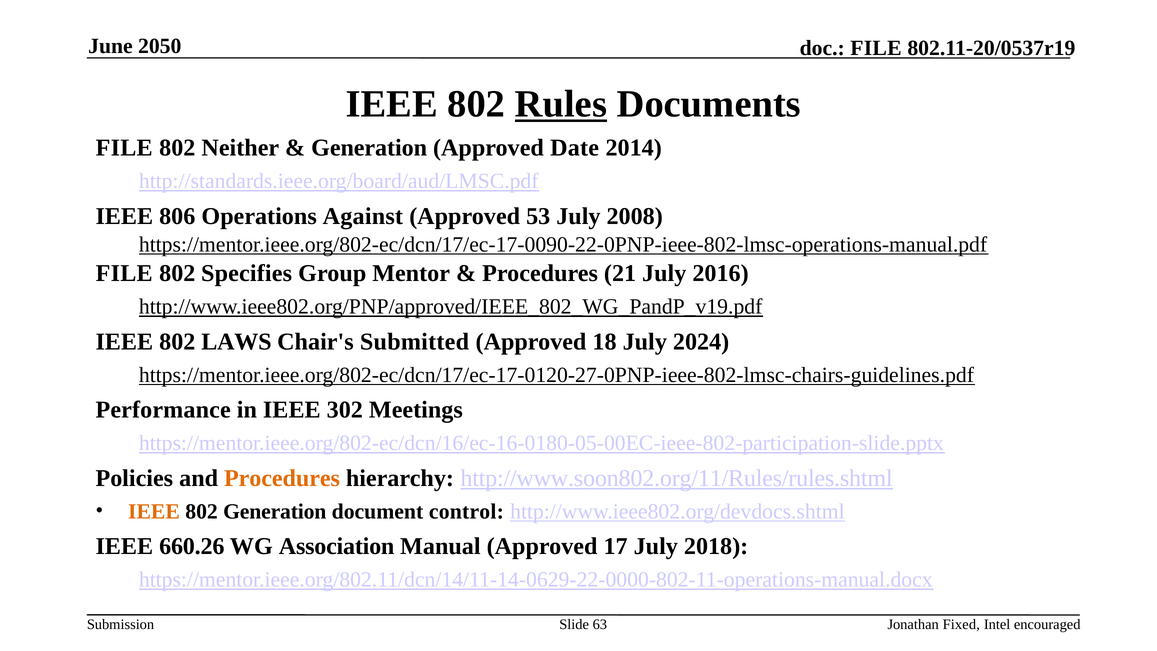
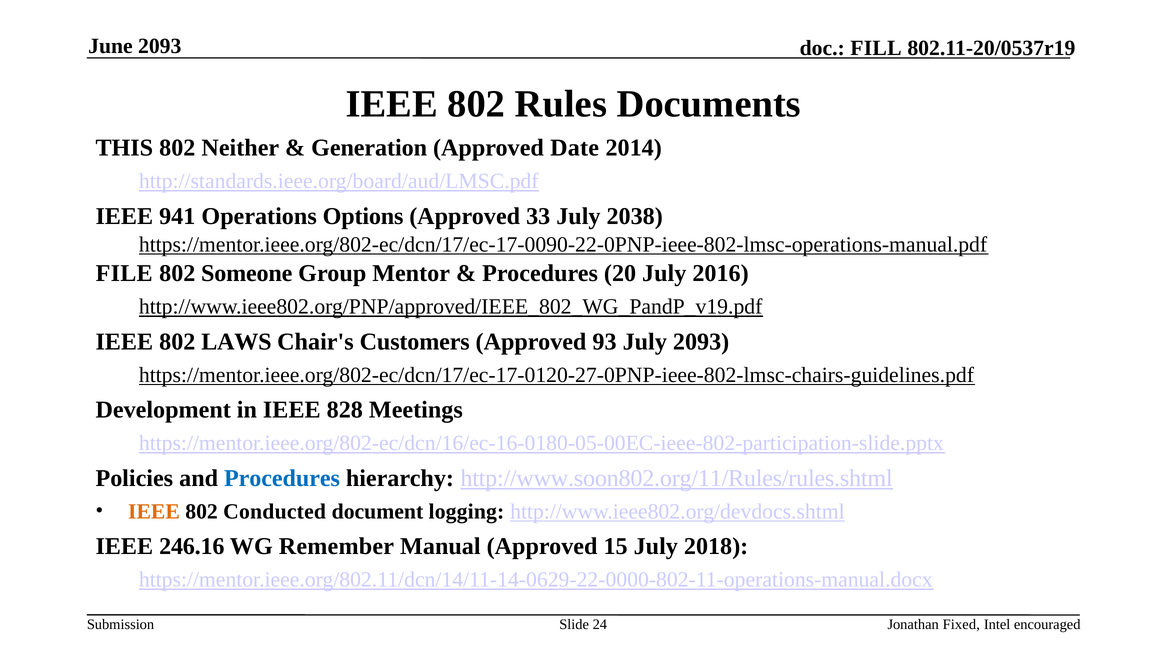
June 2050: 2050 -> 2093
FILE at (876, 48): FILE -> FILL
Rules underline: present -> none
FILE at (124, 148): FILE -> THIS
806: 806 -> 941
Against: Against -> Options
53: 53 -> 33
2008: 2008 -> 2038
Specifies: Specifies -> Someone
21: 21 -> 20
Submitted: Submitted -> Customers
18: 18 -> 93
July 2024: 2024 -> 2093
Performance: Performance -> Development
302: 302 -> 828
Procedures at (282, 478) colour: orange -> blue
802 Generation: Generation -> Conducted
control: control -> logging
660.26: 660.26 -> 246.16
Association: Association -> Remember
17: 17 -> 15
63: 63 -> 24
